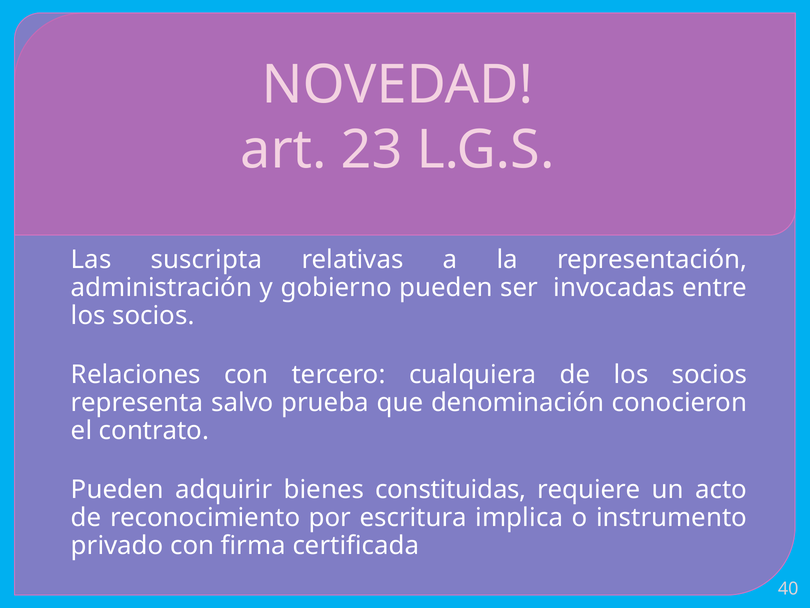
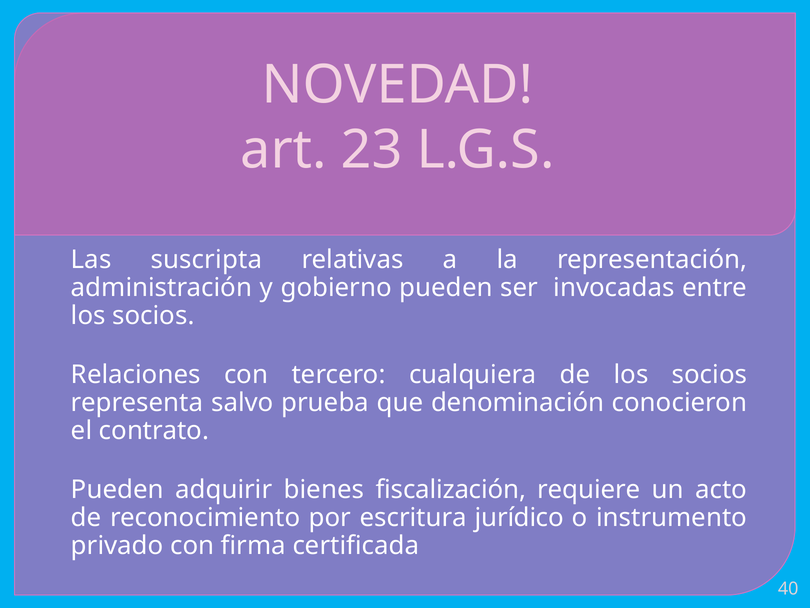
constituidas: constituidas -> fiscalización
implica: implica -> jurídico
